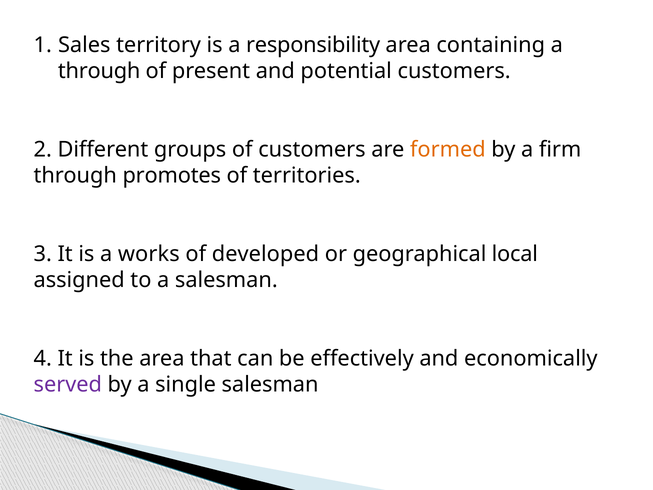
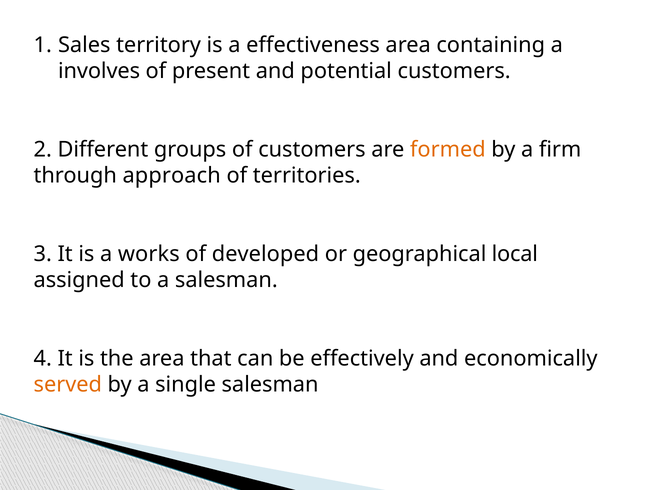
responsibility: responsibility -> effectiveness
through at (99, 71): through -> involves
promotes: promotes -> approach
served colour: purple -> orange
